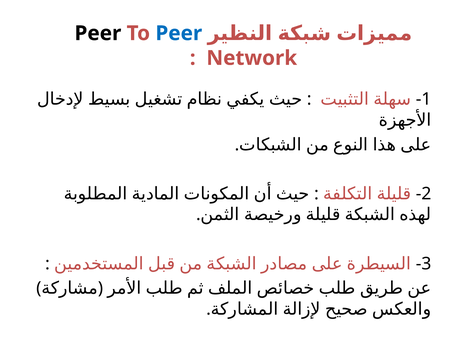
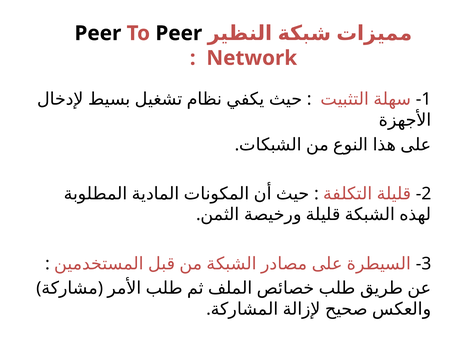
Peer at (179, 33) colour: blue -> black
